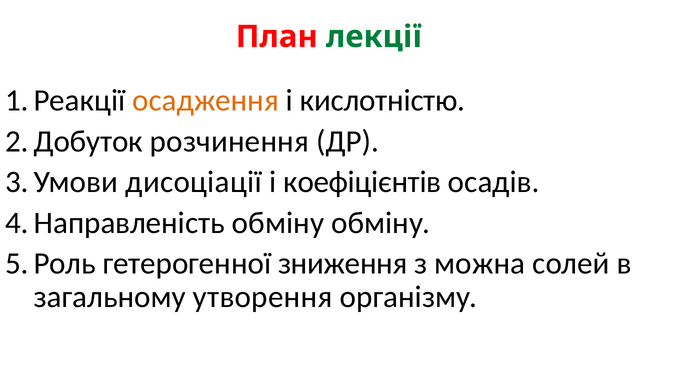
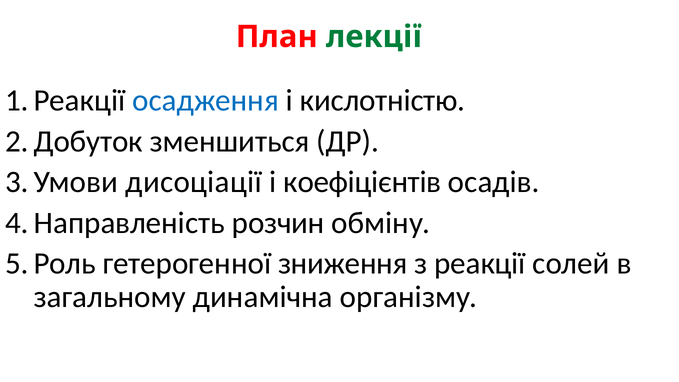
осадження colour: orange -> blue
розчинення: розчинення -> зменшиться
обміну at (278, 223): обміну -> розчин
можна: можна -> реакції
утворення: утворення -> динамічна
